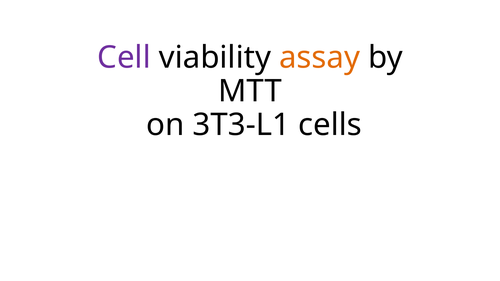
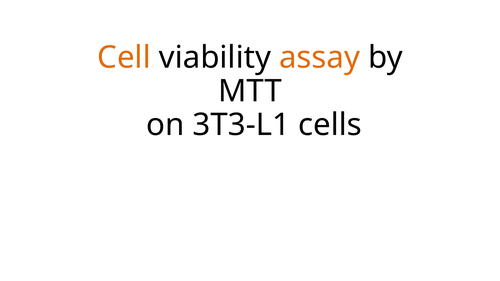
Cell colour: purple -> orange
